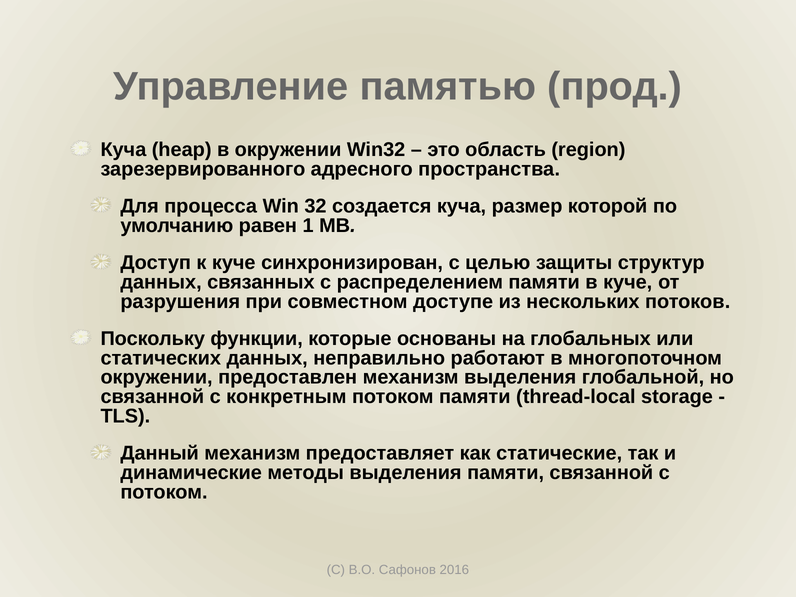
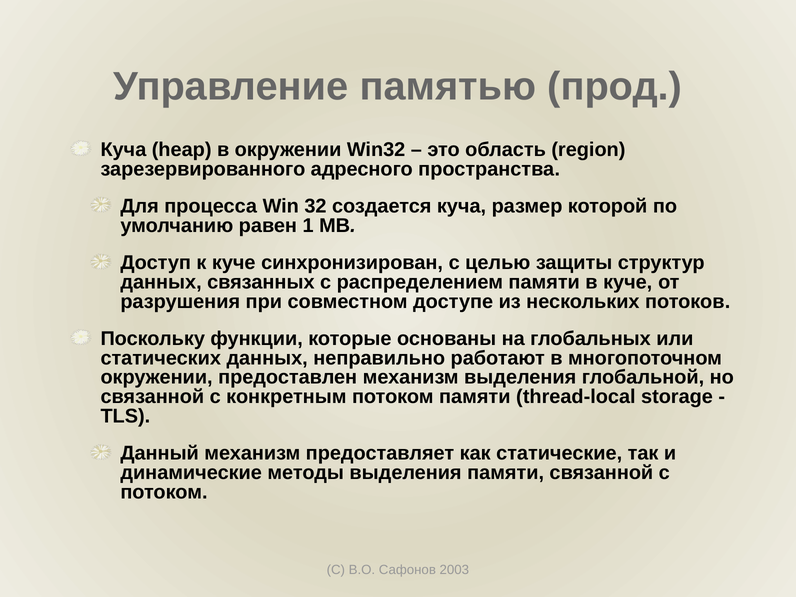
2016: 2016 -> 2003
